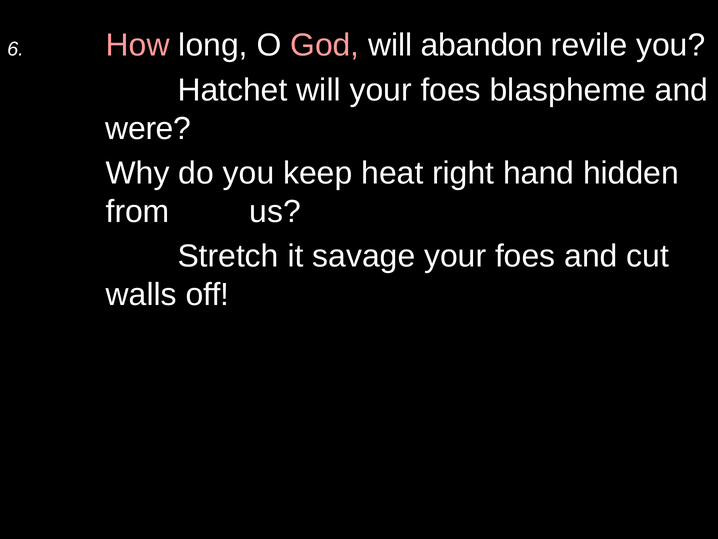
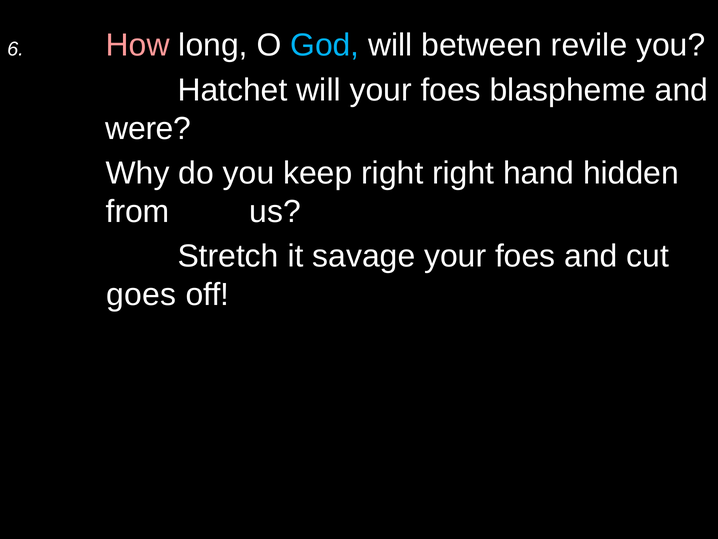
God colour: pink -> light blue
abandon: abandon -> between
keep heat: heat -> right
walls: walls -> goes
